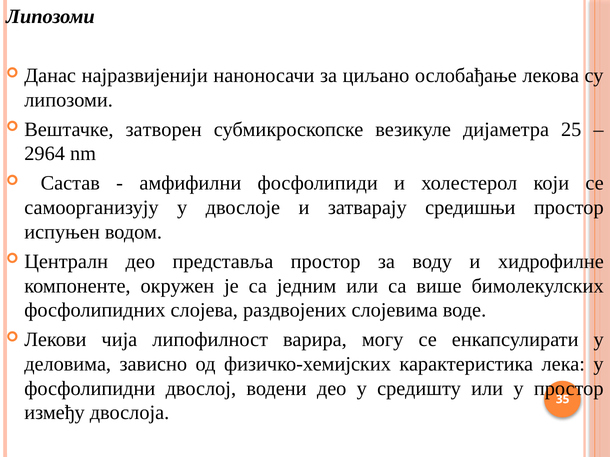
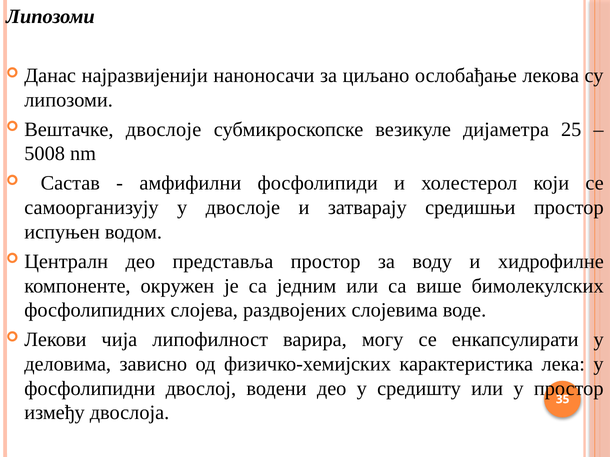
Вештачке затворен: затворен -> двослоје
2964: 2964 -> 5008
